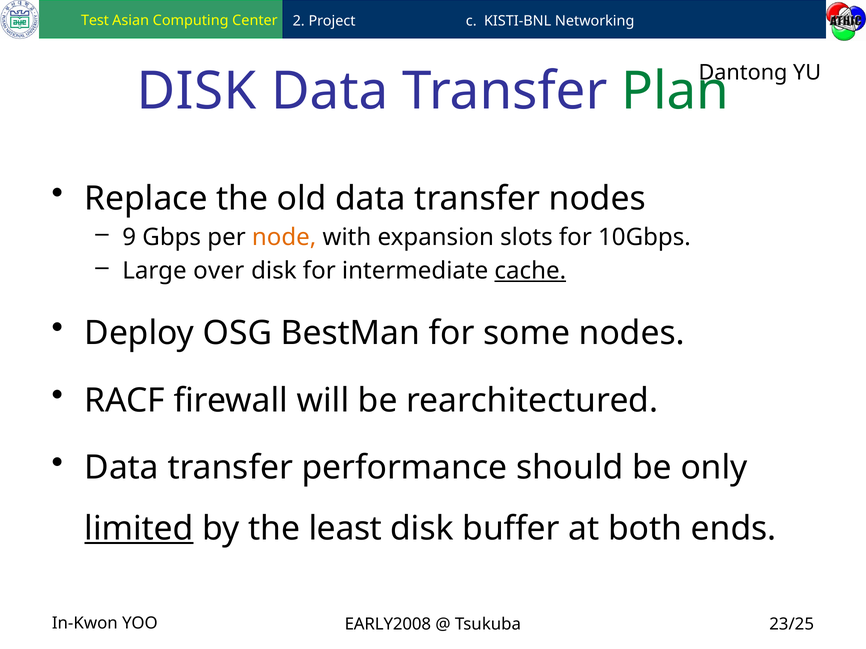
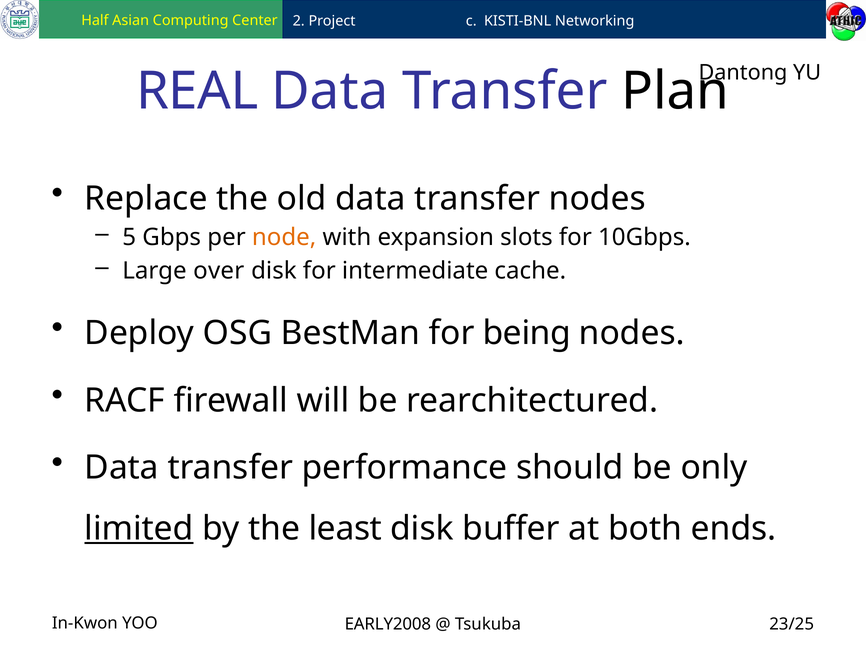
Test: Test -> Half
DISK at (197, 91): DISK -> REAL
Plan colour: green -> black
9: 9 -> 5
cache underline: present -> none
some: some -> being
